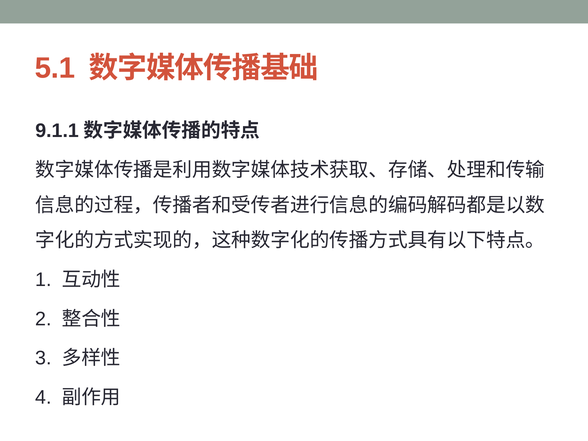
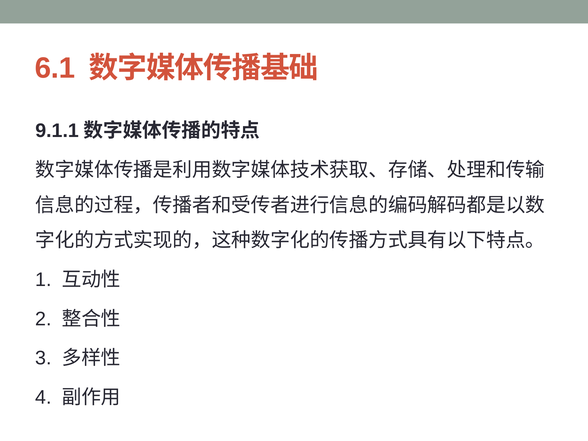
5.1: 5.1 -> 6.1
